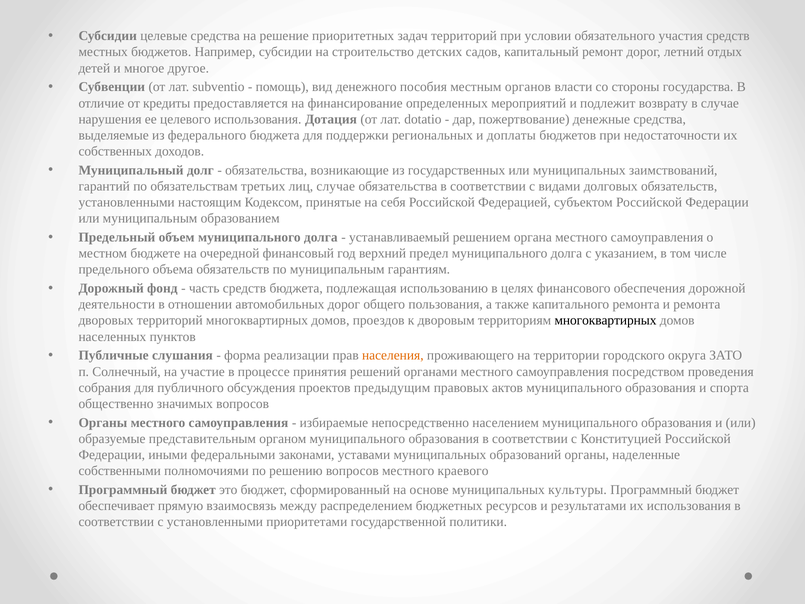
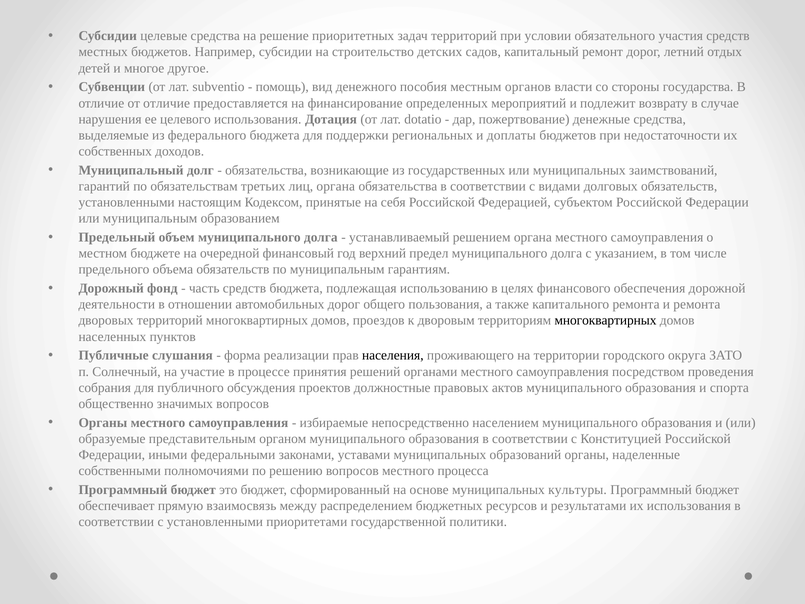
от кредиты: кредиты -> отличие
лиц случае: случае -> органа
населения colour: orange -> black
предыдущим: предыдущим -> должностные
краевого: краевого -> процесса
